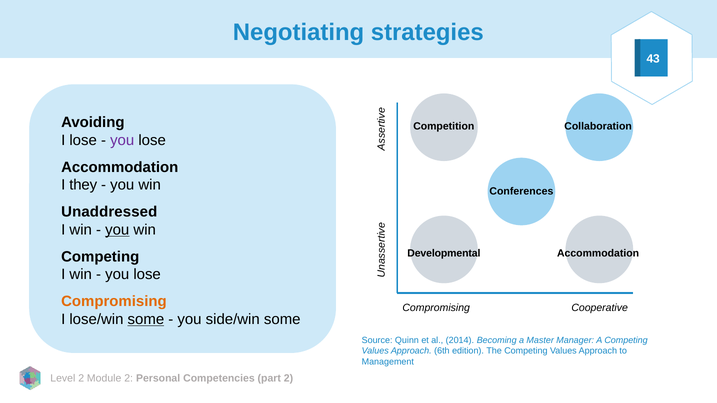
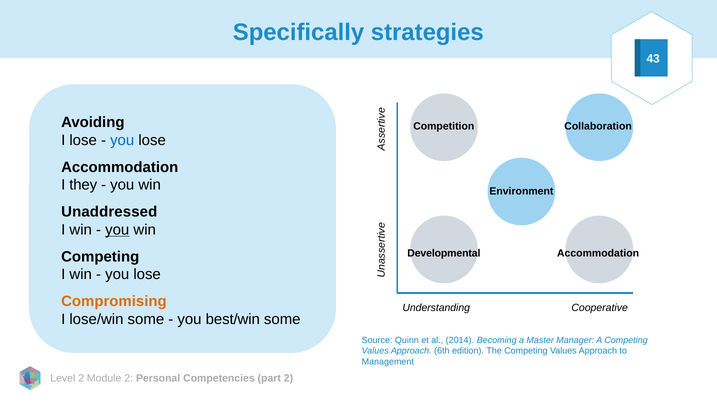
Negotiating: Negotiating -> Specifically
you at (122, 140) colour: purple -> blue
Conferences: Conferences -> Environment
Compromising at (436, 308): Compromising -> Understanding
some at (146, 320) underline: present -> none
side/win: side/win -> best/win
